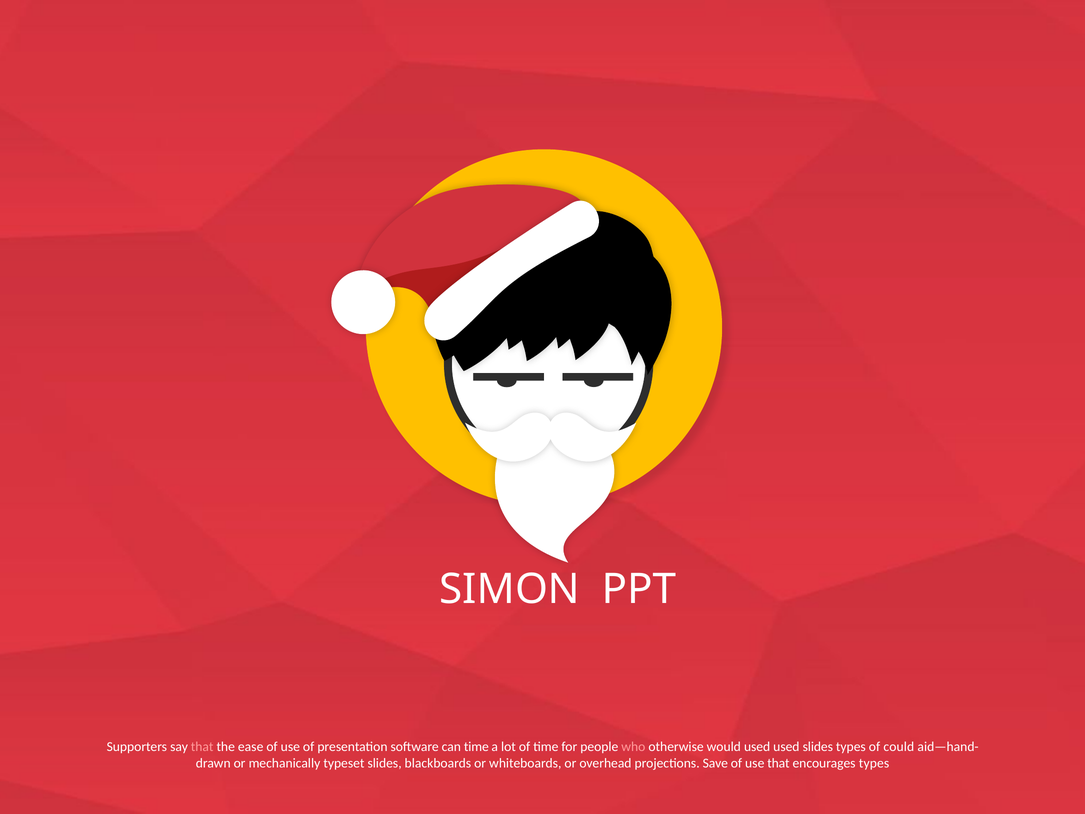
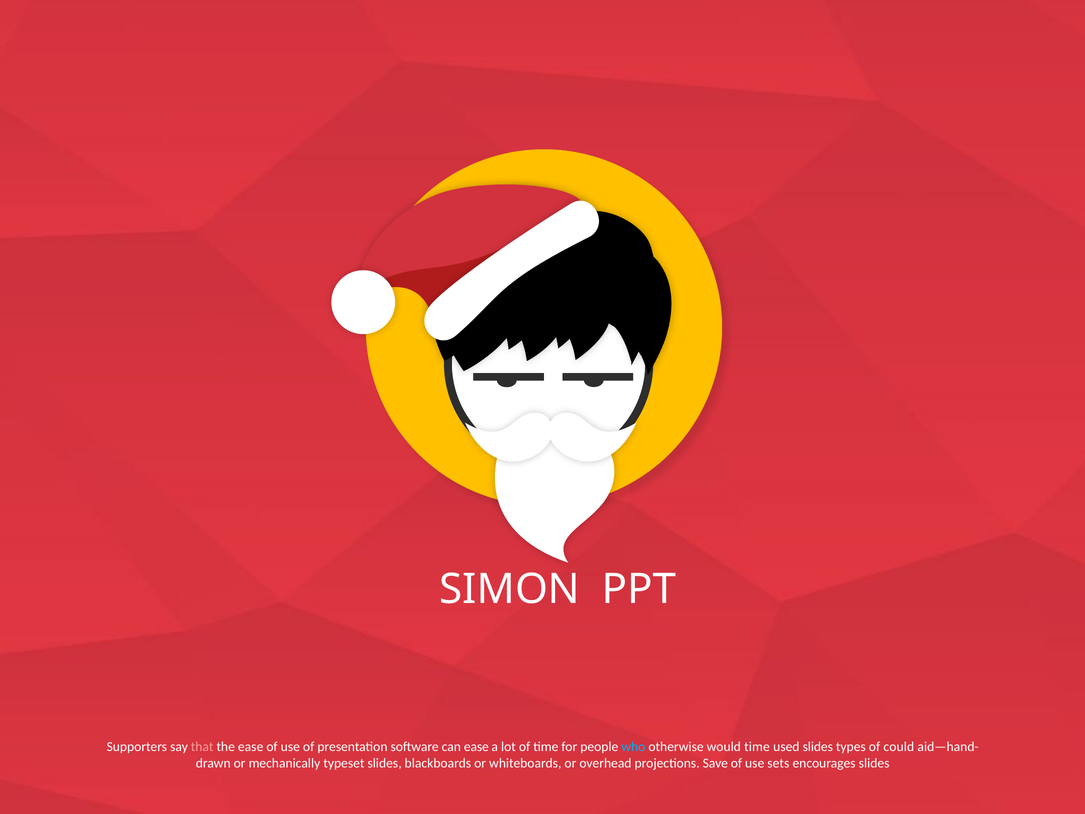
can time: time -> ease
who colour: pink -> light blue
would used: used -> time
use that: that -> sets
encourages types: types -> slides
